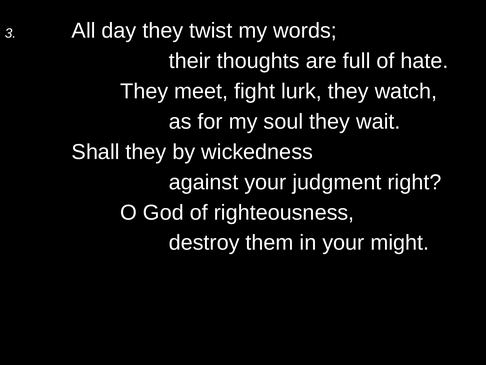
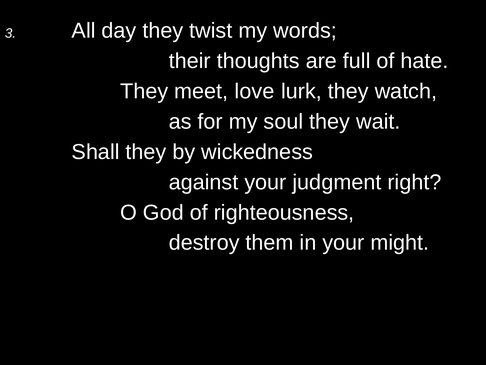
fight: fight -> love
